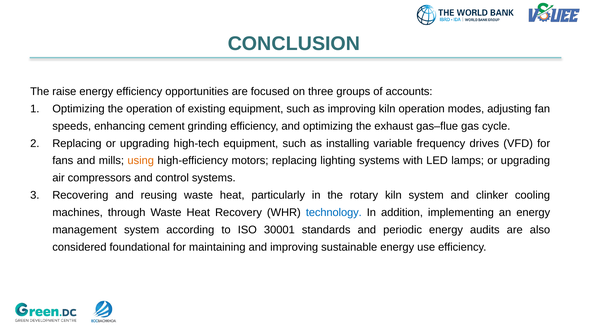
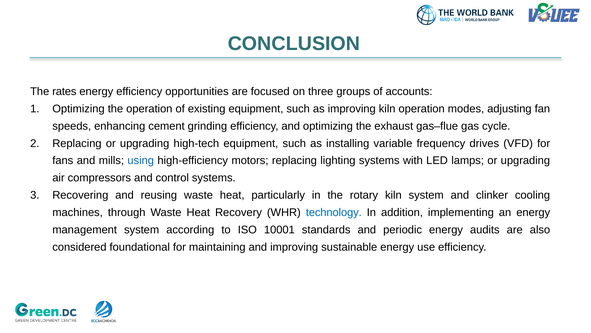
raise: raise -> rates
using colour: orange -> blue
30001: 30001 -> 10001
